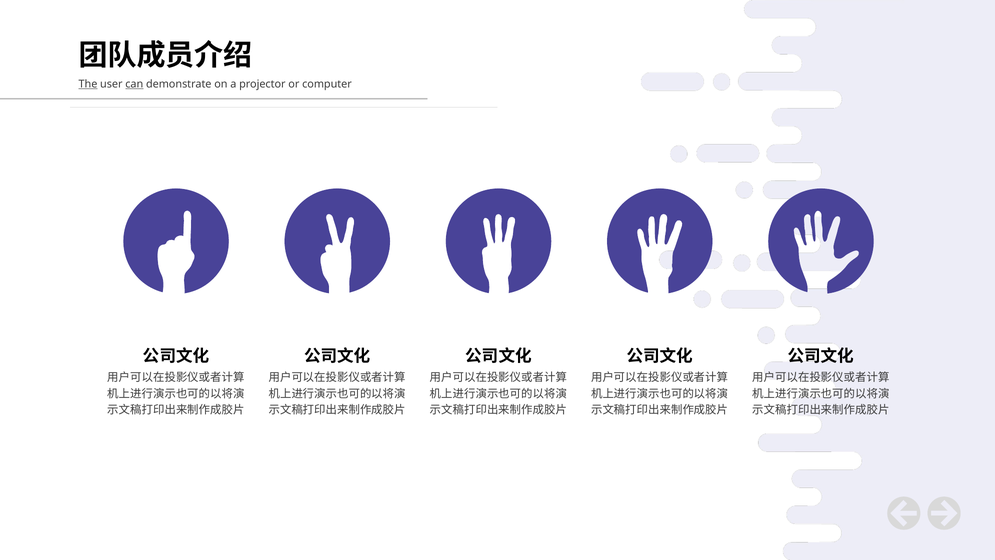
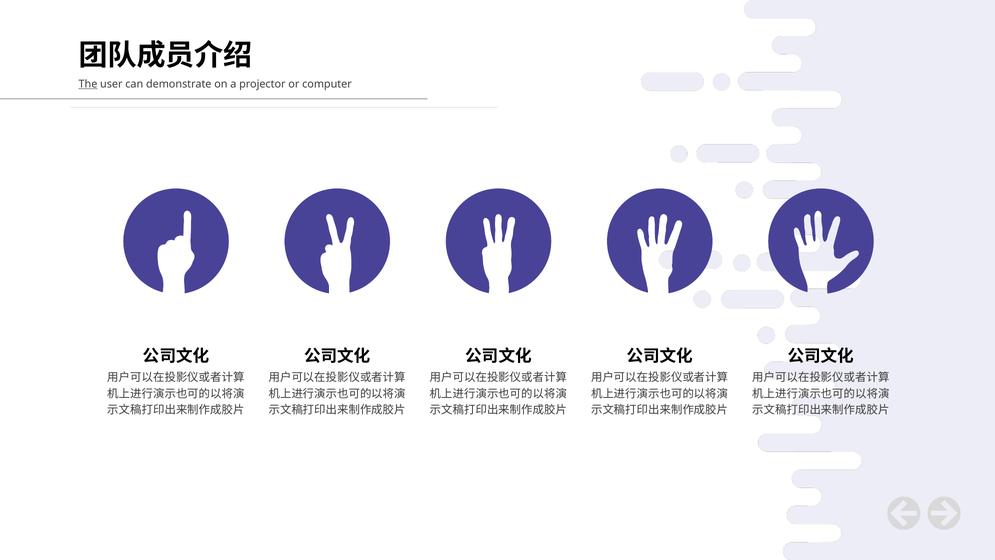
can underline: present -> none
